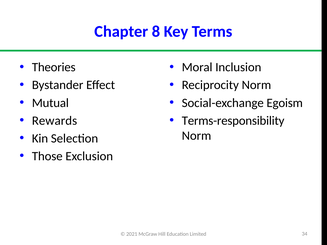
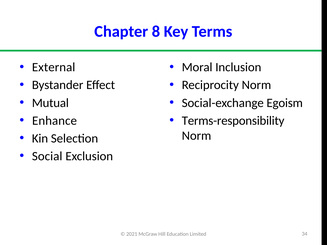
Theories: Theories -> External
Rewards: Rewards -> Enhance
Those: Those -> Social
